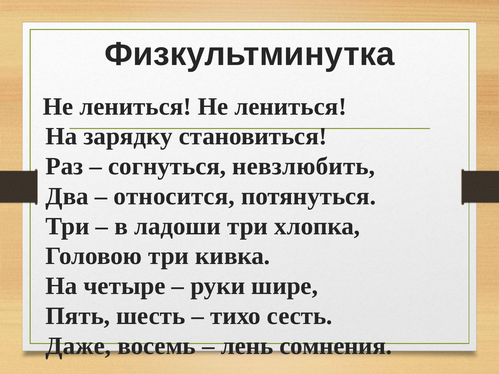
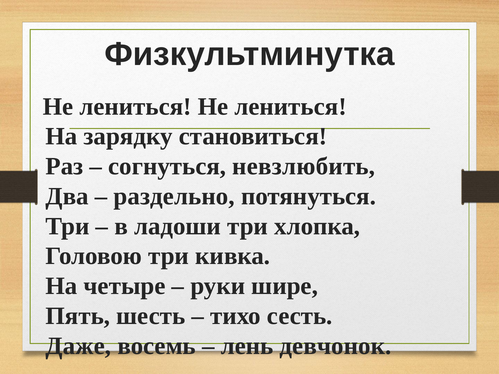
относится: относится -> раздельно
сомнения: сомнения -> девчонок
